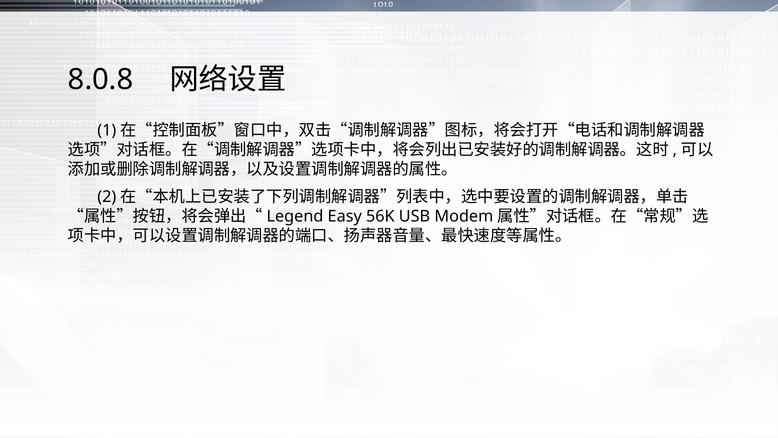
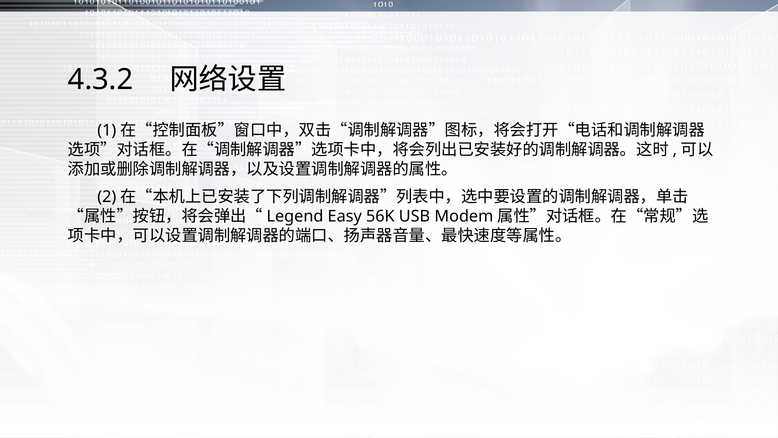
8.0.8: 8.0.8 -> 4.3.2
